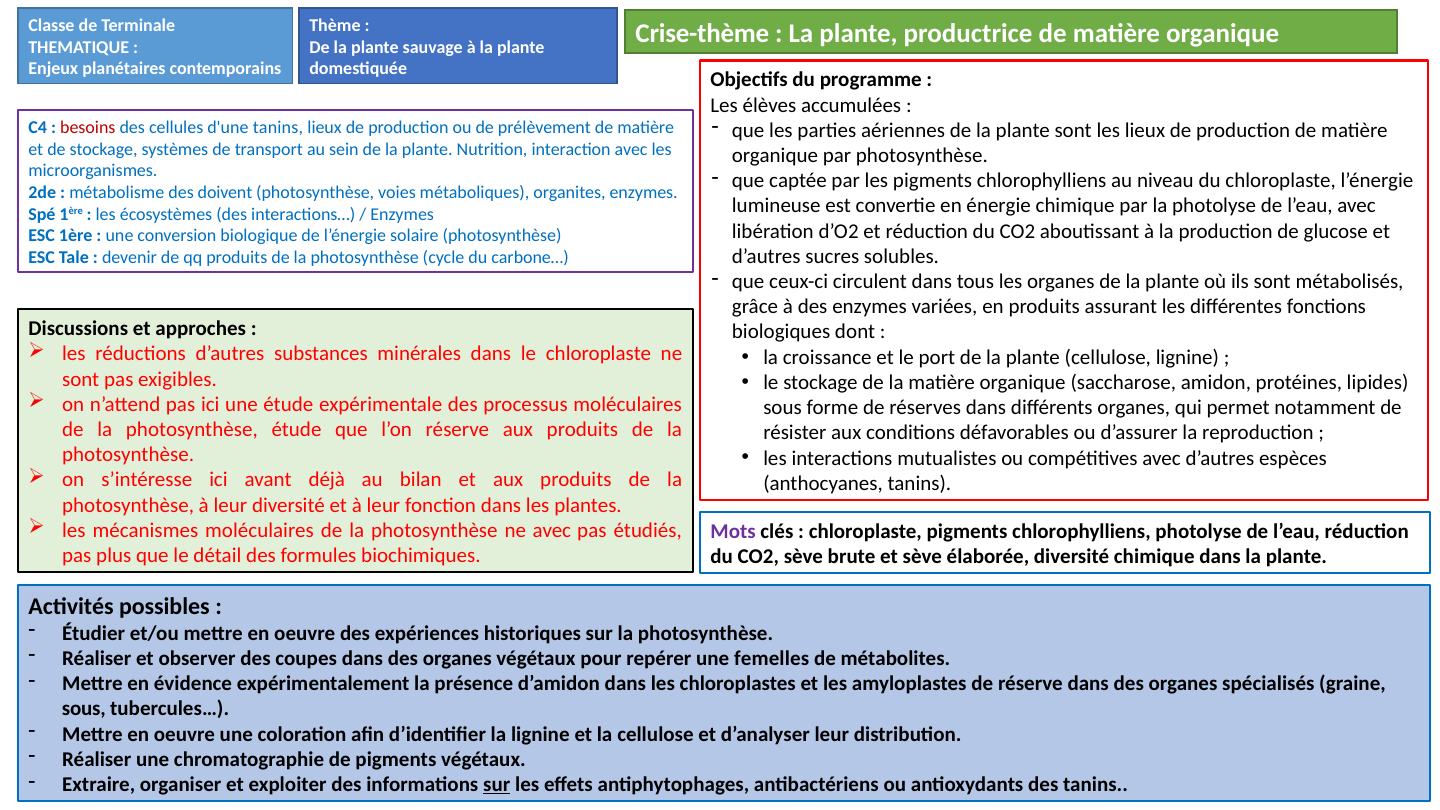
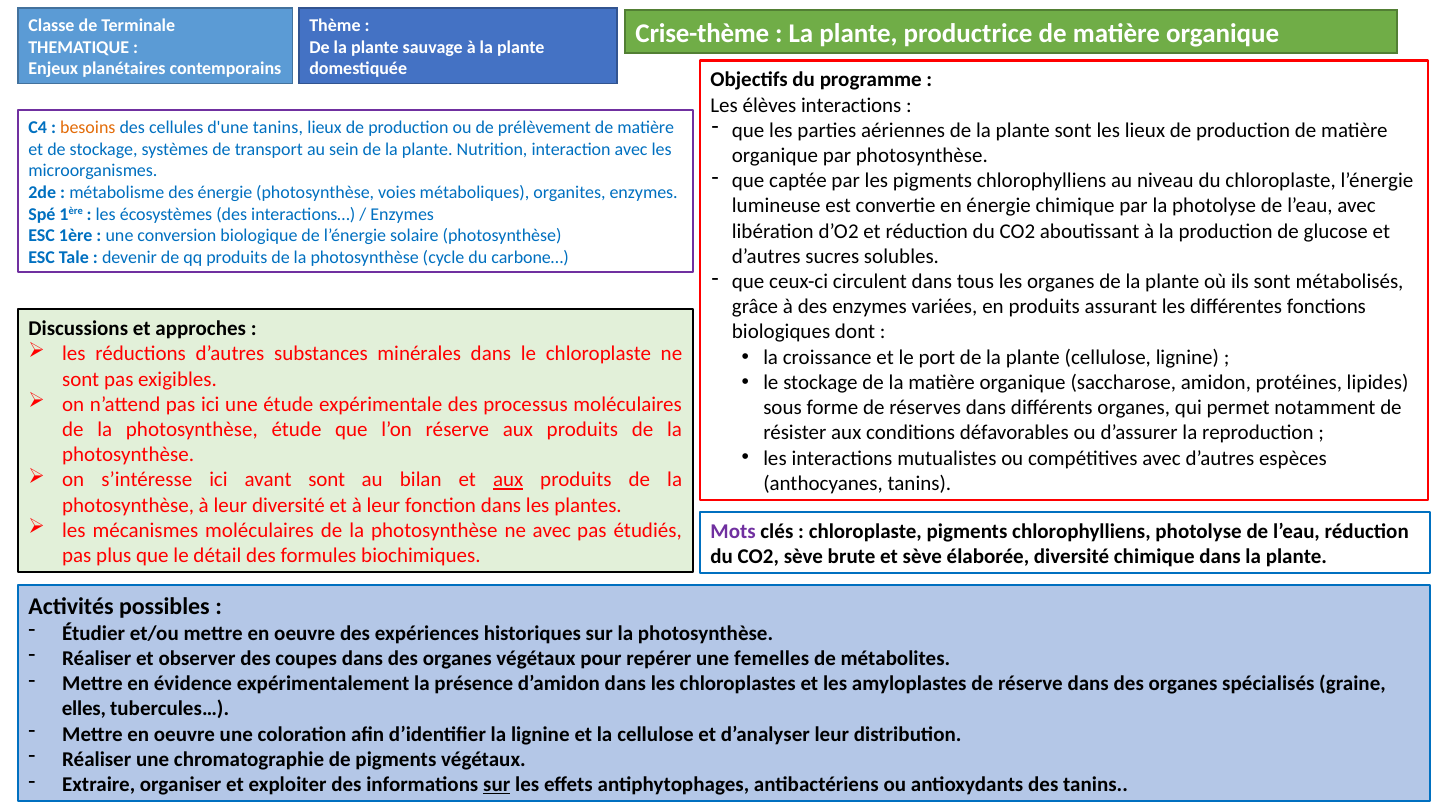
élèves accumulées: accumulées -> interactions
besoins colour: red -> orange
des doivent: doivent -> énergie
avant déjà: déjà -> sont
aux at (508, 480) underline: none -> present
sous at (84, 709): sous -> elles
